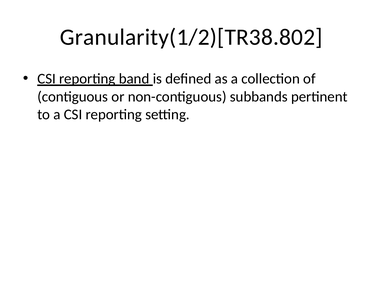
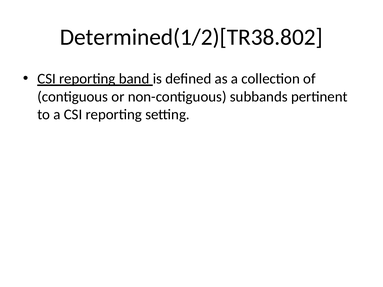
Granularity(1/2)[TR38.802: Granularity(1/2)[TR38.802 -> Determined(1/2)[TR38.802
